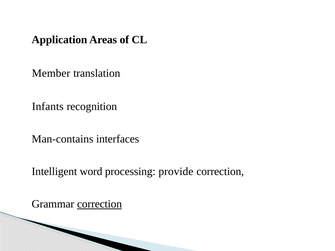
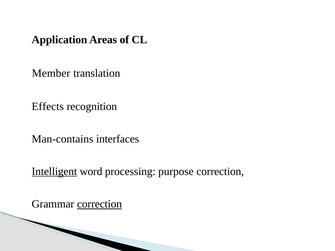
Infants: Infants -> Effects
Intelligent underline: none -> present
provide: provide -> purpose
